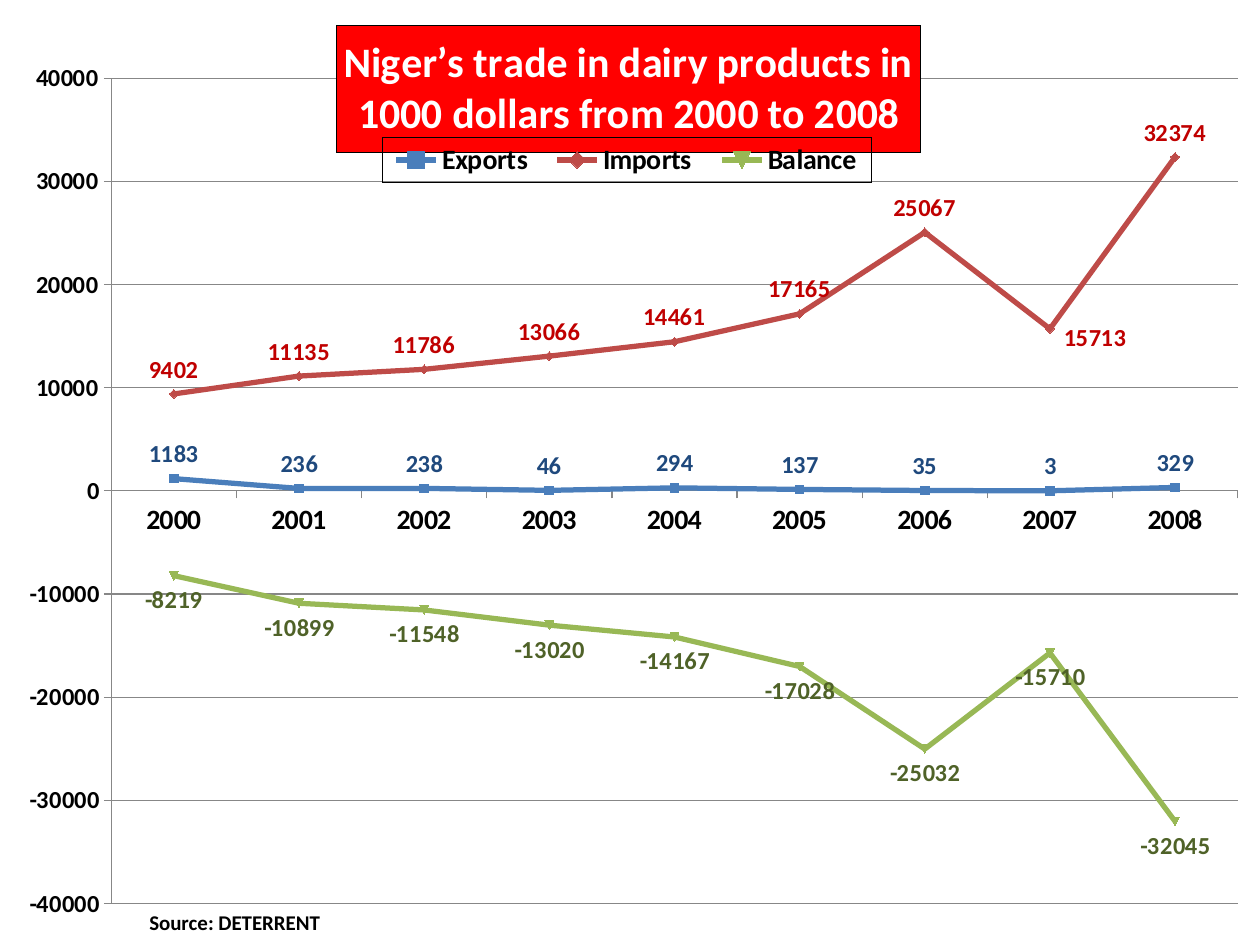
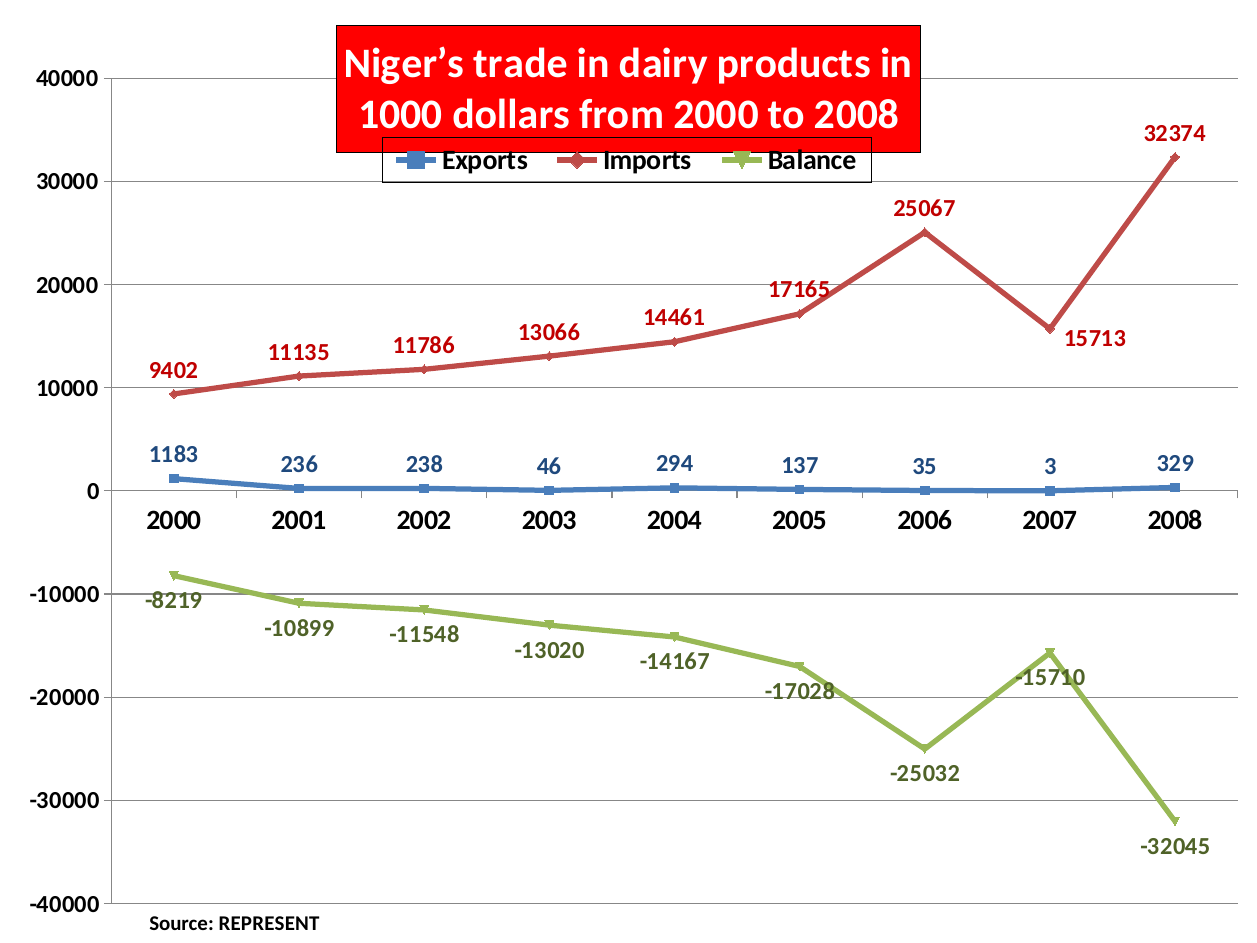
DETERRENT: DETERRENT -> REPRESENT
